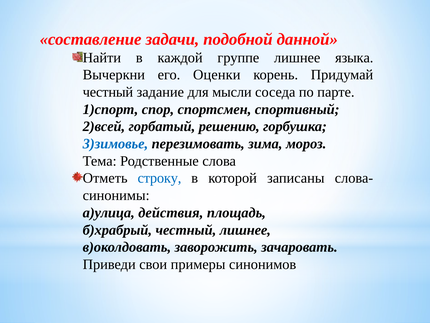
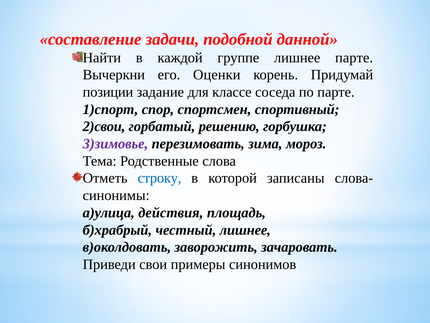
лишнее языка: языка -> парте
честный at (108, 92): честный -> позиции
мысли: мысли -> классе
2)всей: 2)всей -> 2)свои
3)зимовье colour: blue -> purple
